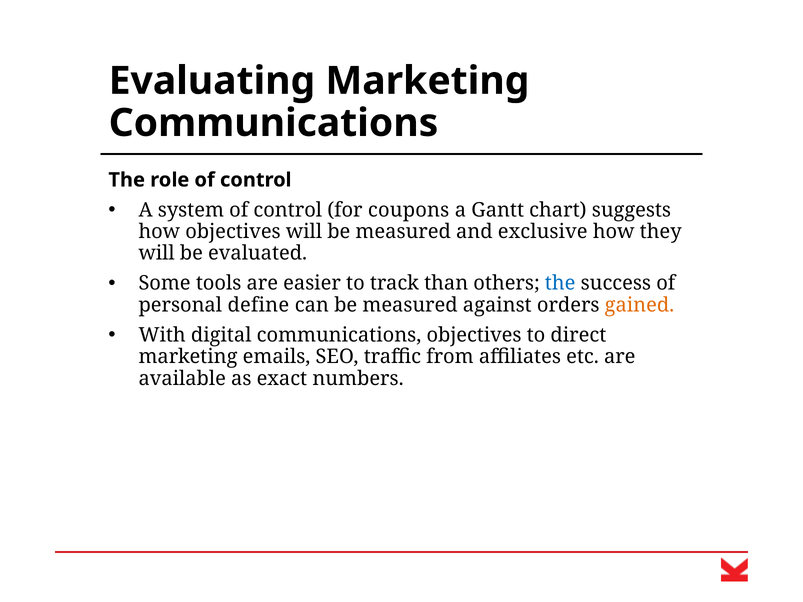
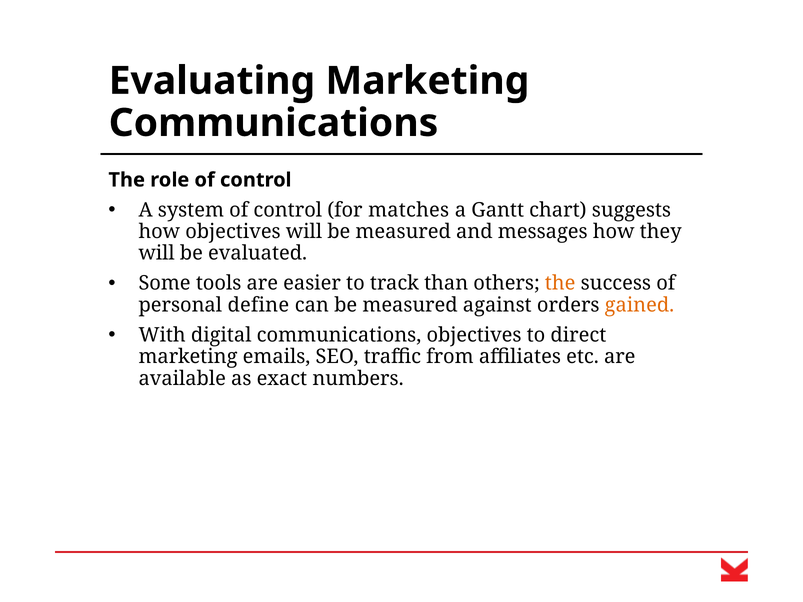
coupons: coupons -> matches
exclusive: exclusive -> messages
the at (560, 283) colour: blue -> orange
